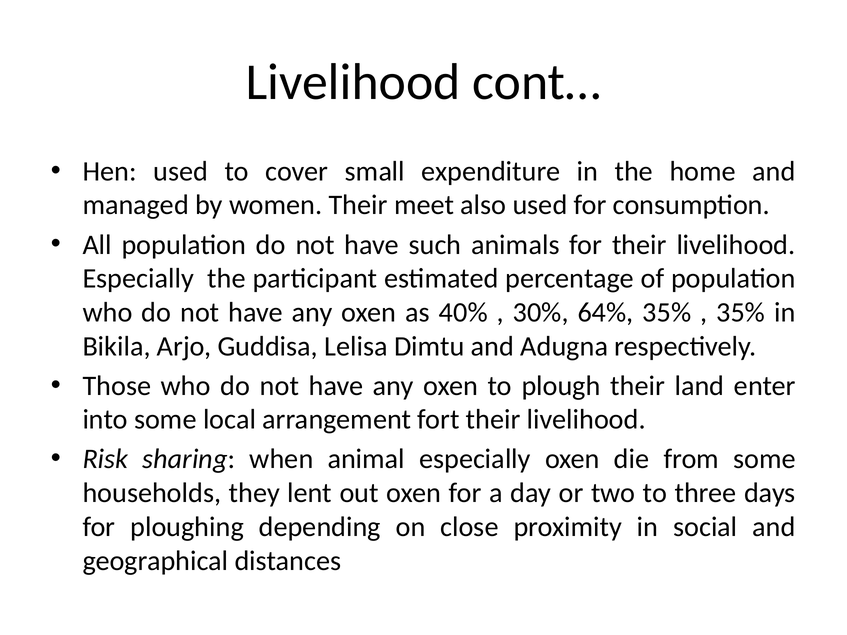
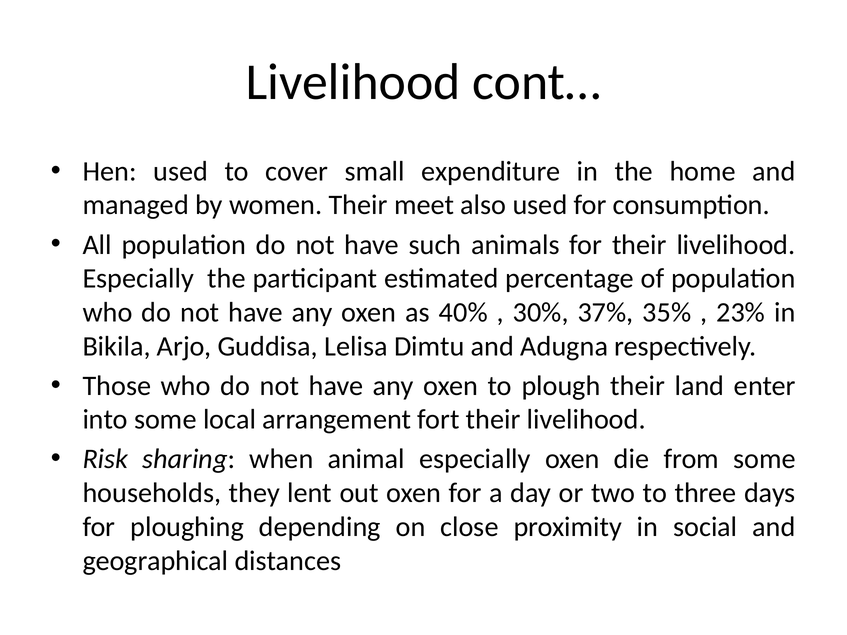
64%: 64% -> 37%
35% at (741, 313): 35% -> 23%
